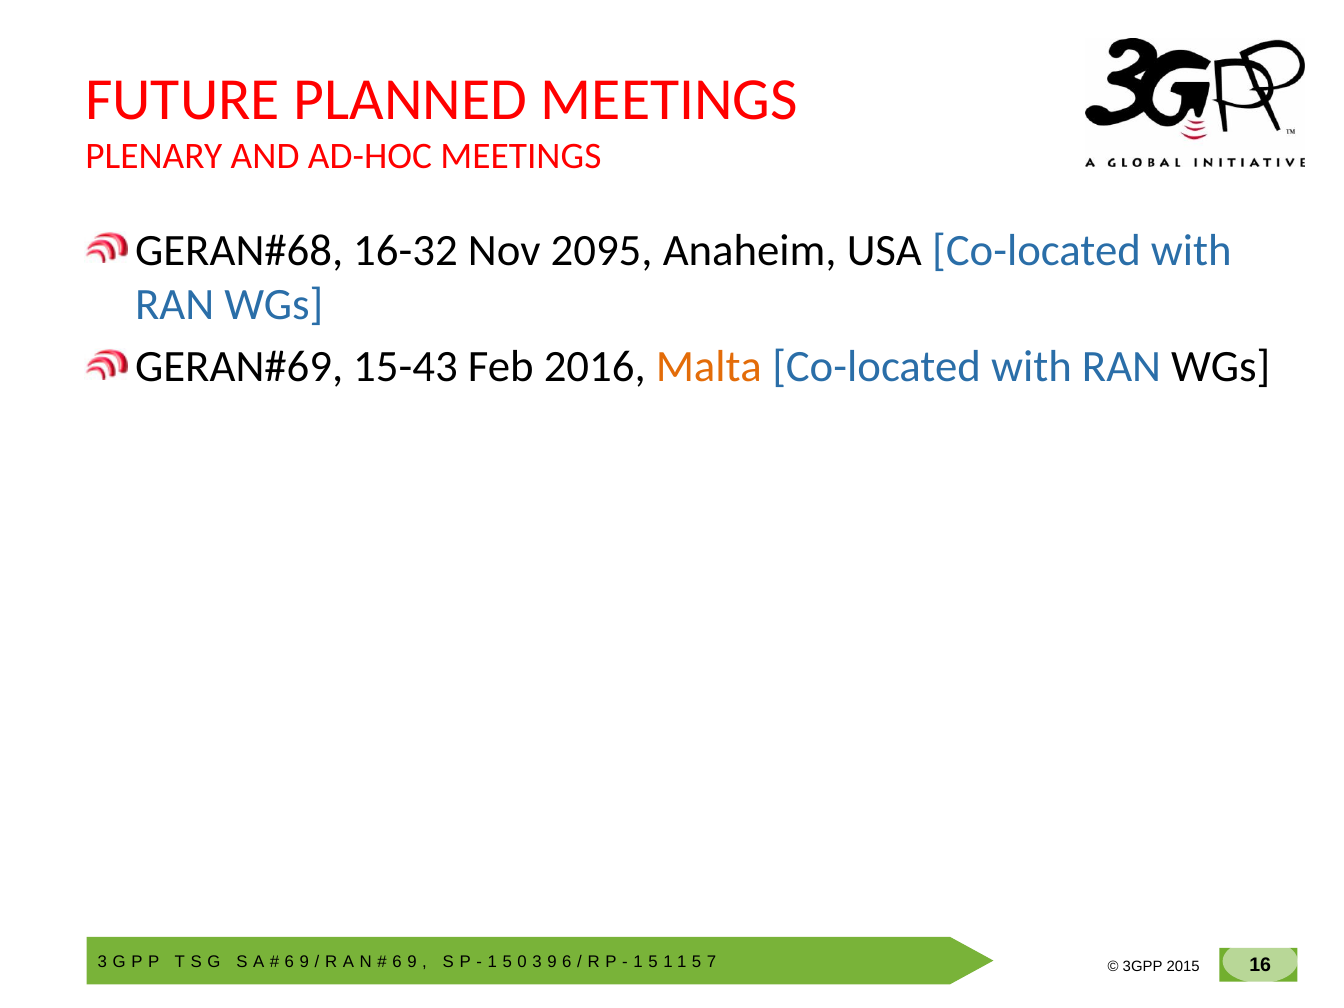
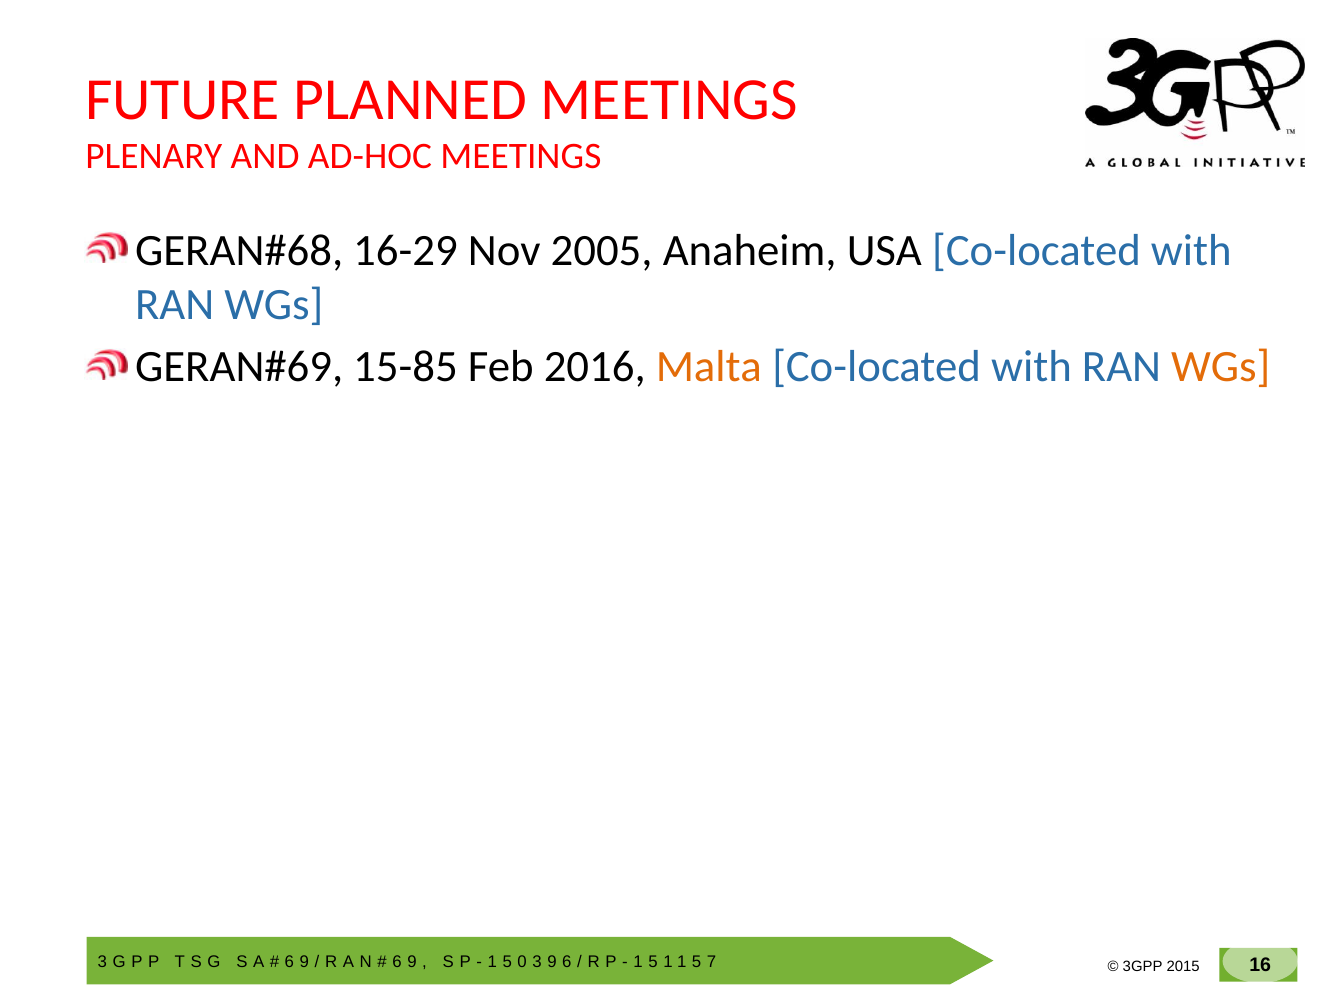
16-32: 16-32 -> 16-29
2095: 2095 -> 2005
15-43: 15-43 -> 15-85
WGs at (1221, 367) colour: black -> orange
